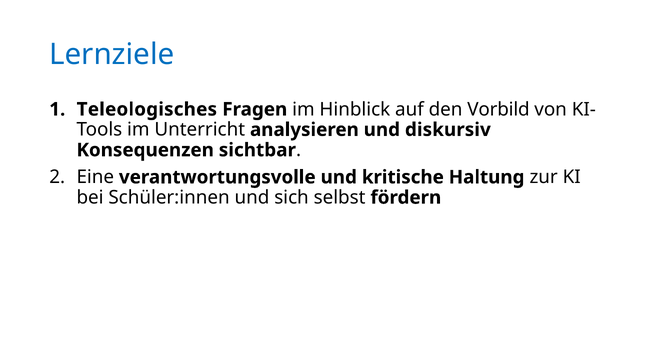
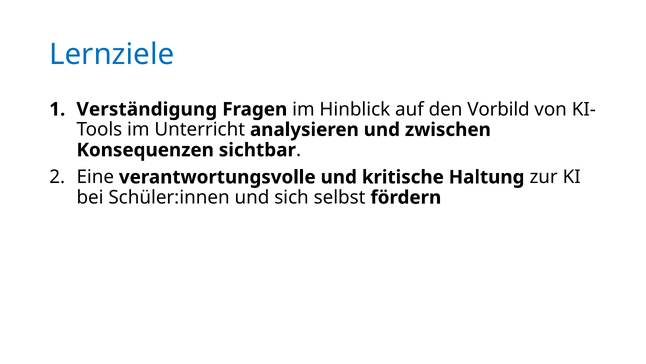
Teleologisches: Teleologisches -> Verständigung
diskursiv: diskursiv -> zwischen
